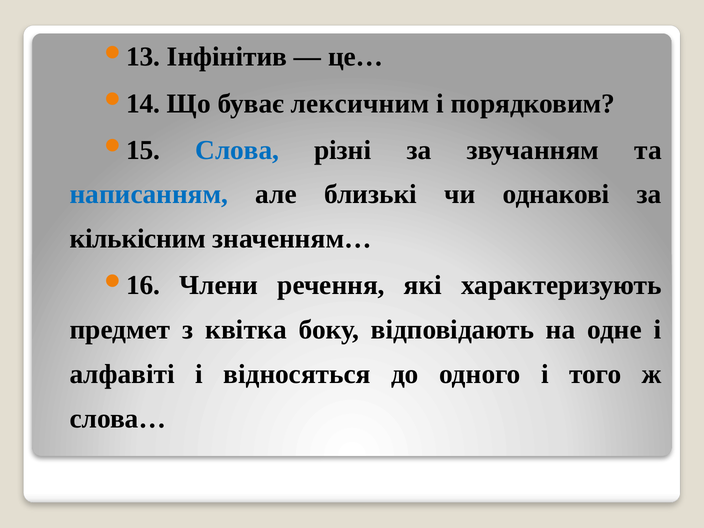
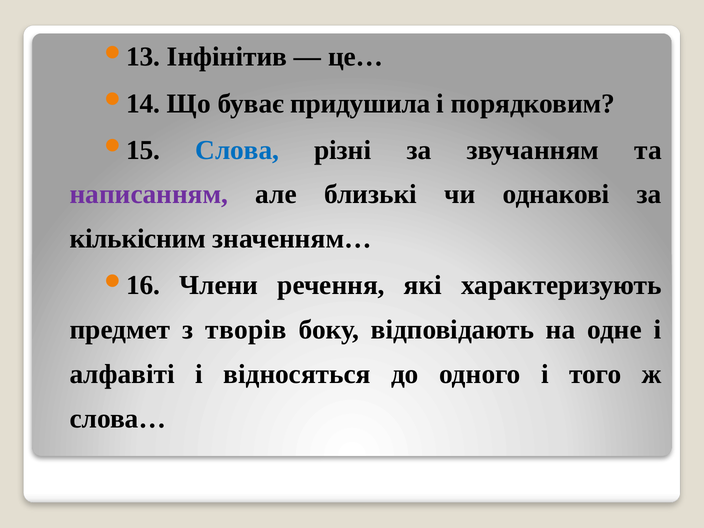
лексичним: лексичним -> придушила
написанням colour: blue -> purple
квітка: квітка -> творів
